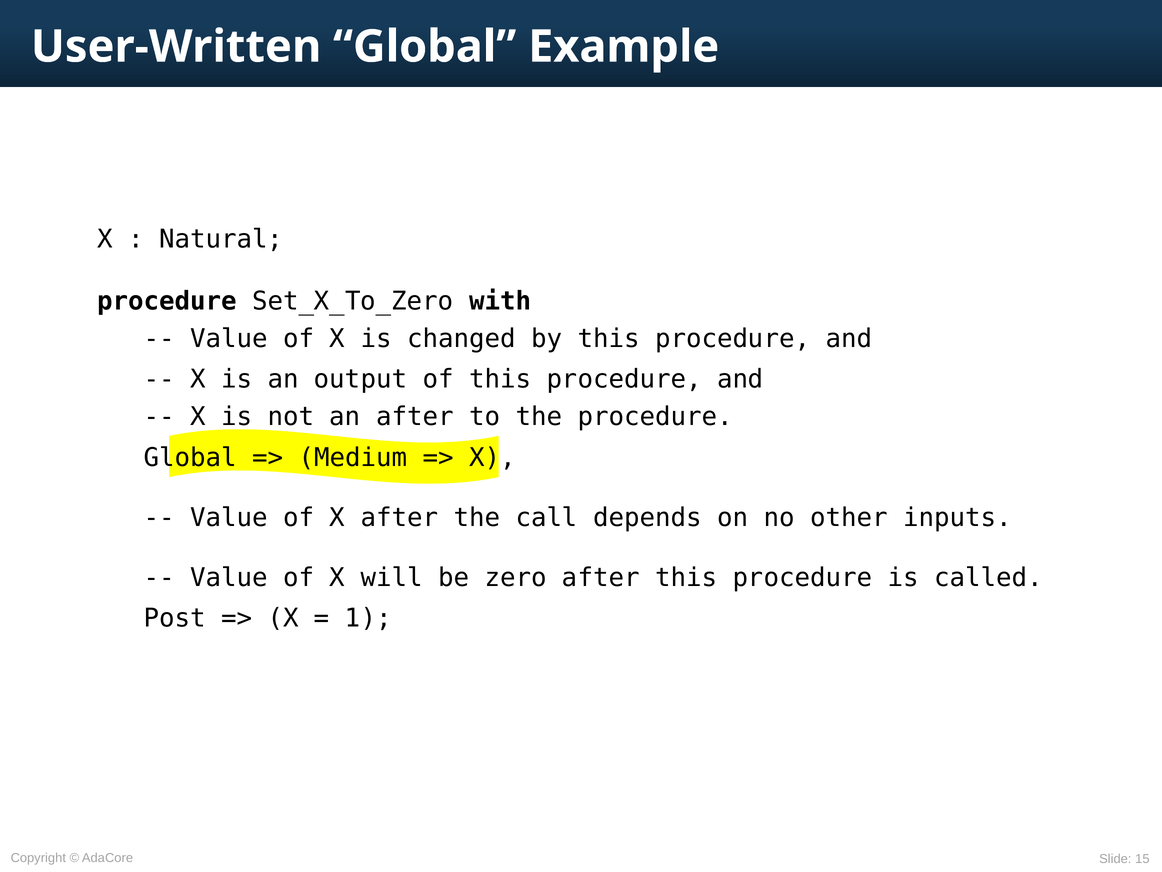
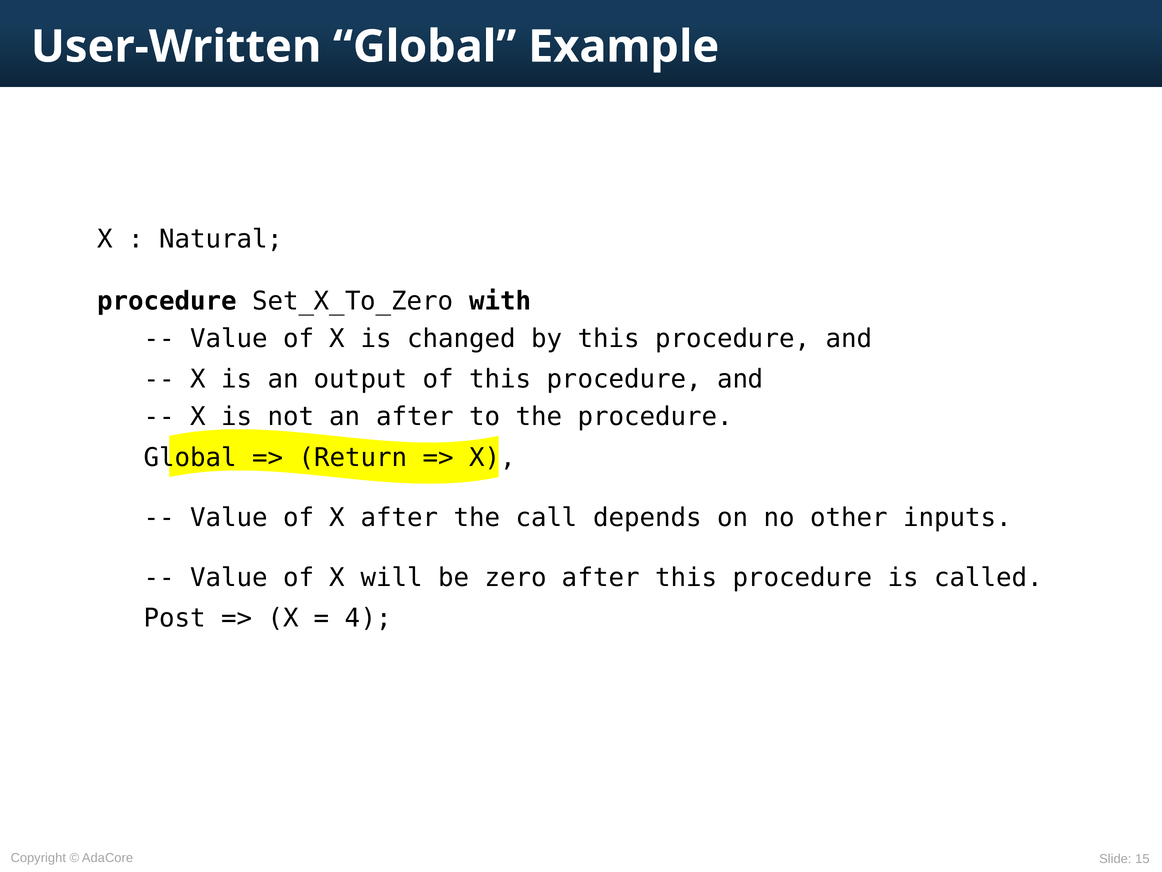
Medium: Medium -> Return
1: 1 -> 4
